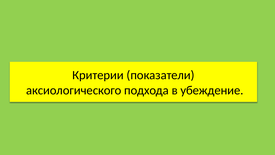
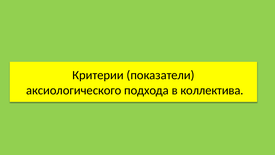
убеждение: убеждение -> коллектива
